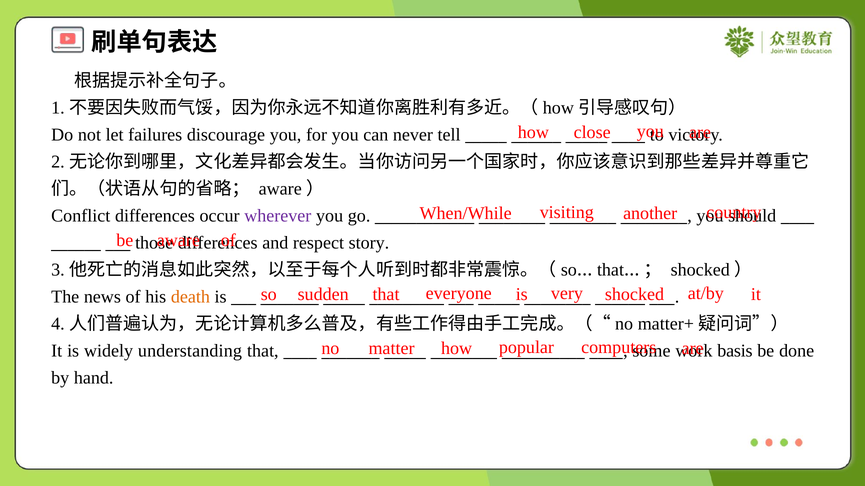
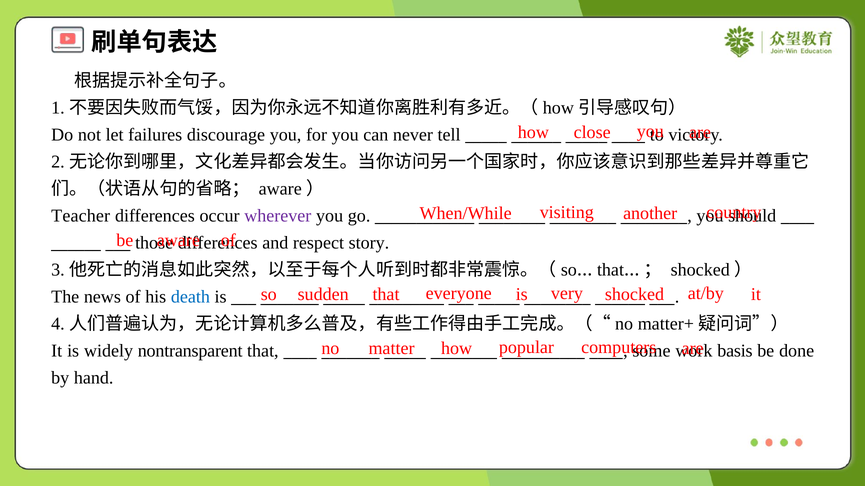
Conflict: Conflict -> Teacher
death colour: orange -> blue
understanding: understanding -> nontransparent
